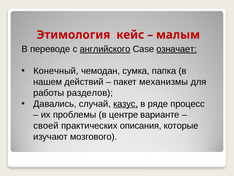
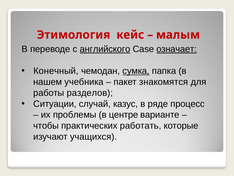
сумка underline: none -> present
действий: действий -> учебника
механизмы: механизмы -> знакомятся
Давались: Давались -> Ситуации
казус underline: present -> none
своей: своей -> чтобы
описания: описания -> работать
мозгового: мозгового -> учащихся
